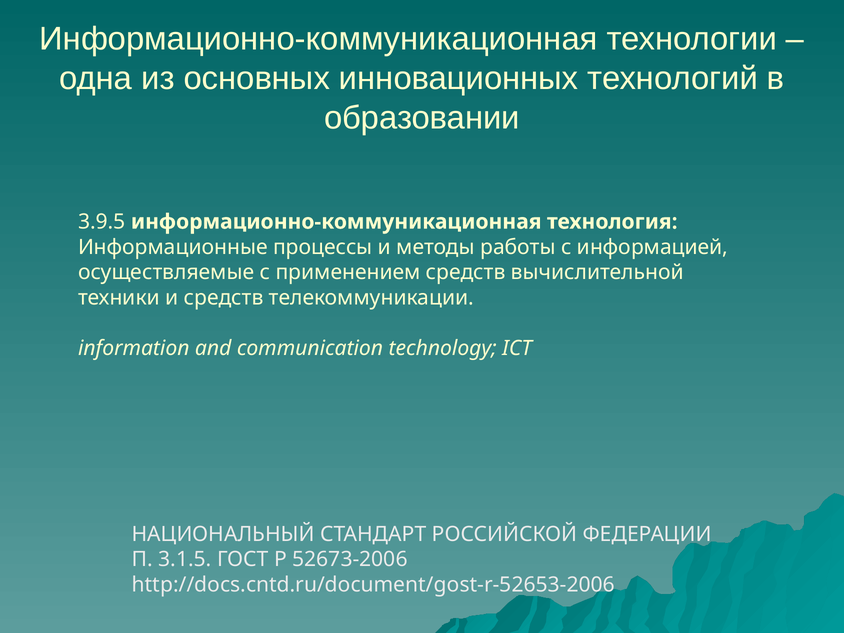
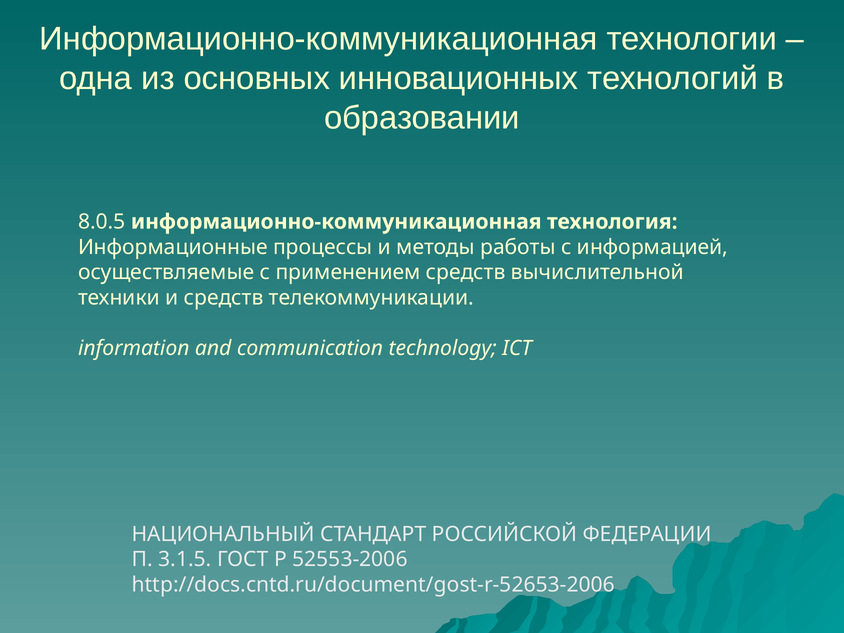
3.9.5: 3.9.5 -> 8.0.5
52673-2006: 52673-2006 -> 52553-2006
